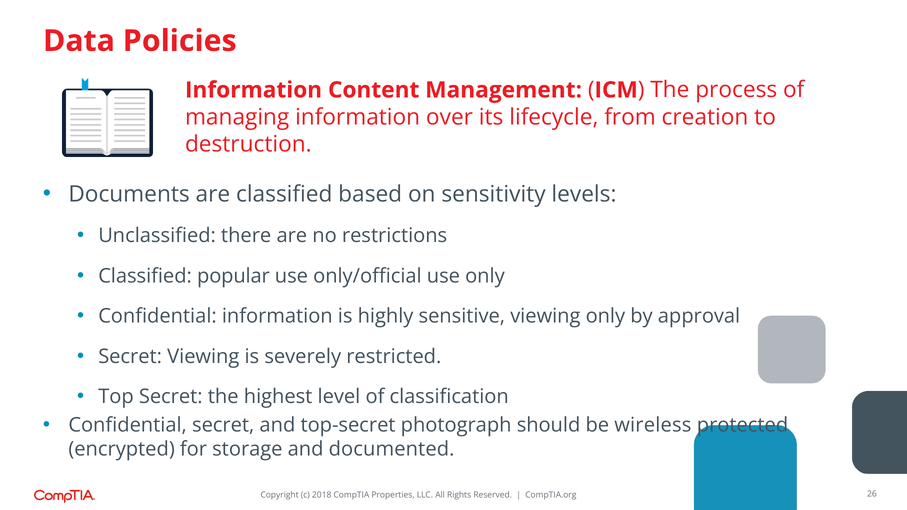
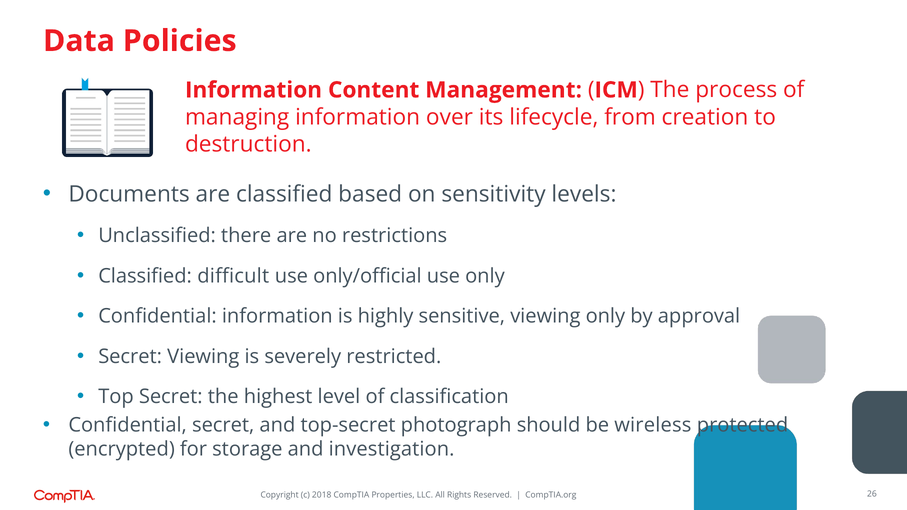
popular: popular -> difficult
documented: documented -> investigation
